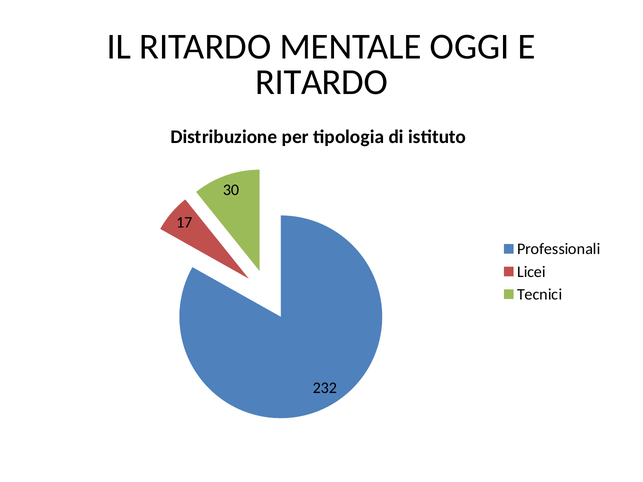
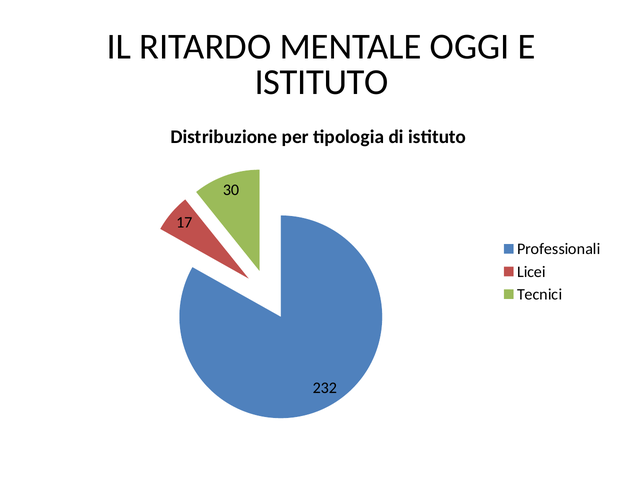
RITARDO at (322, 82): RITARDO -> ISTITUTO
